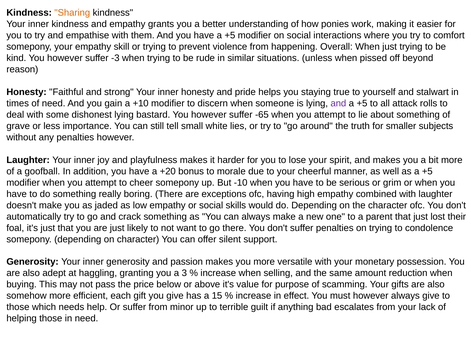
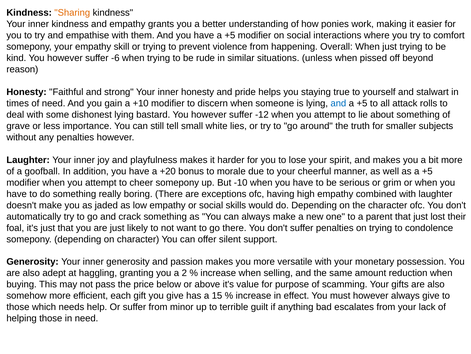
-3: -3 -> -6
and at (338, 103) colour: purple -> blue
-65: -65 -> -12
3: 3 -> 2
